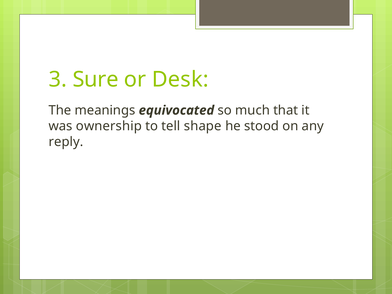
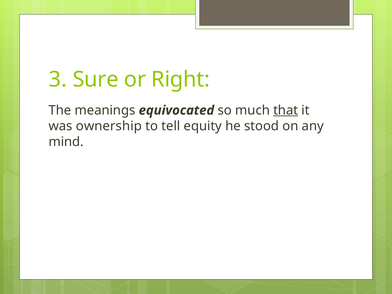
Desk: Desk -> Right
that underline: none -> present
shape: shape -> equity
reply: reply -> mind
